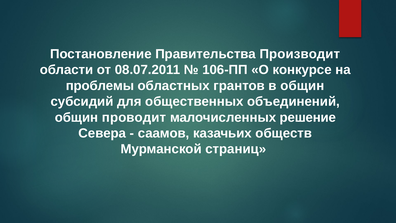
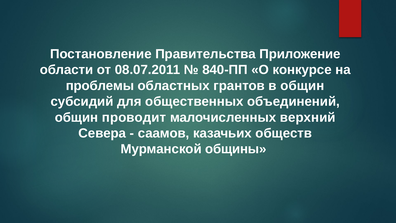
Производит: Производит -> Приложение
106-ПП: 106-ПП -> 840-ПП
решение: решение -> верхний
страниц: страниц -> общины
